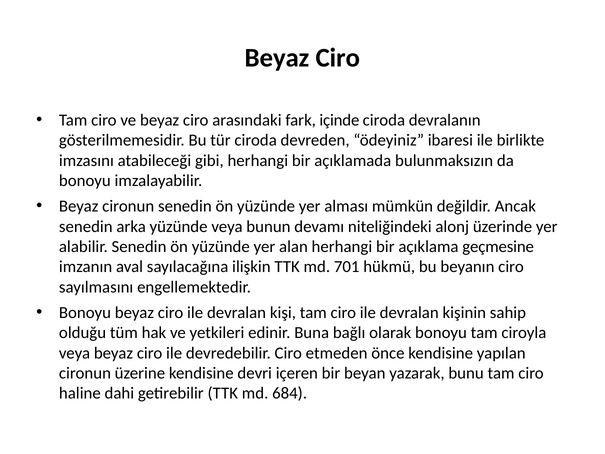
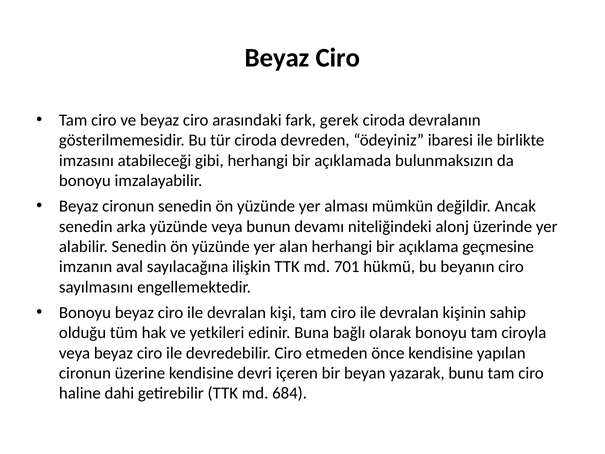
içinde: içinde -> gerek
